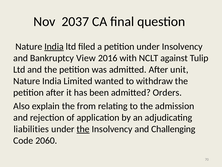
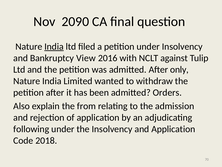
2037: 2037 -> 2090
unit: unit -> only
liabilities: liabilities -> following
the at (83, 129) underline: present -> none
and Challenging: Challenging -> Application
2060: 2060 -> 2018
